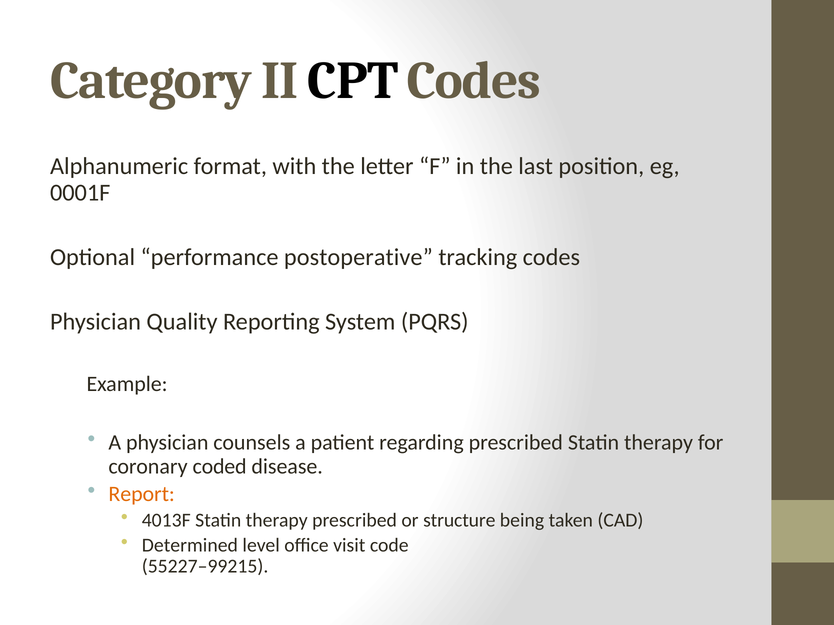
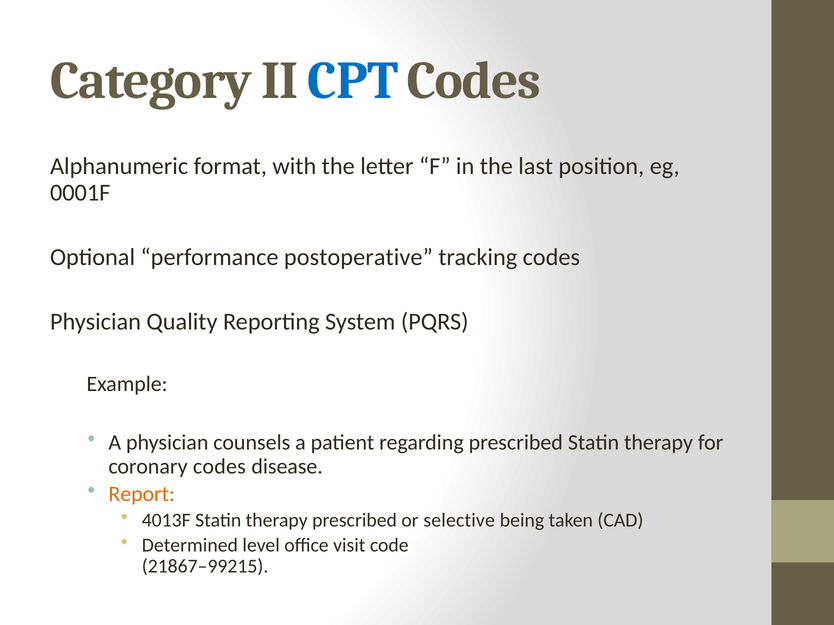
CPT colour: black -> blue
coronary coded: coded -> codes
structure: structure -> selective
55227–99215: 55227–99215 -> 21867–99215
